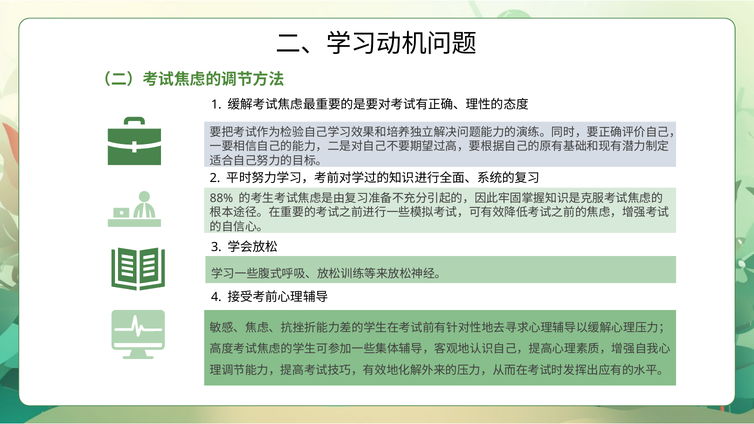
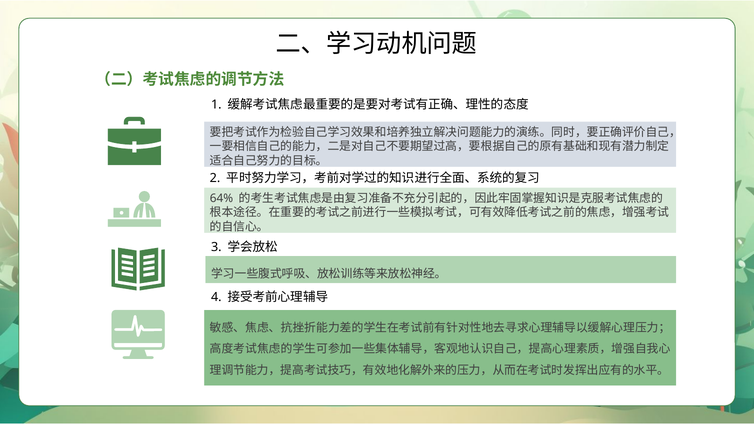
88%: 88% -> 64%
